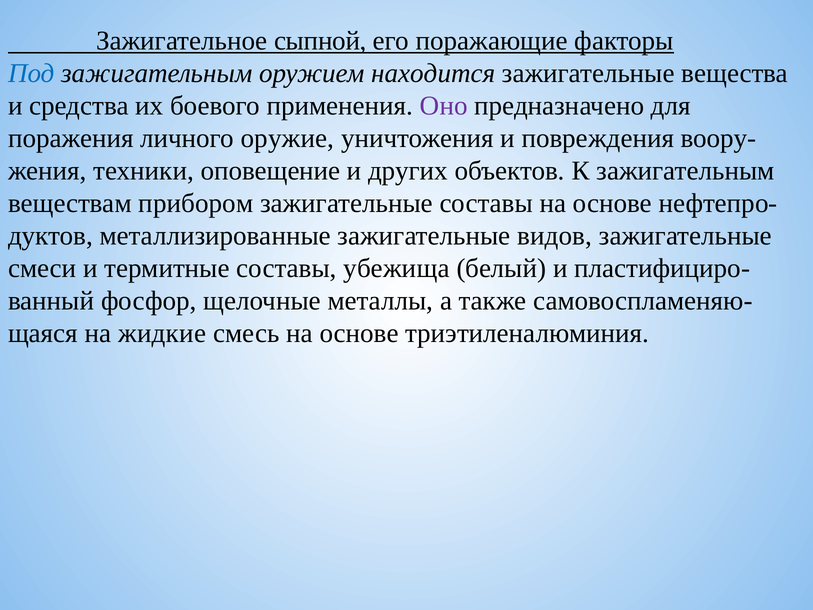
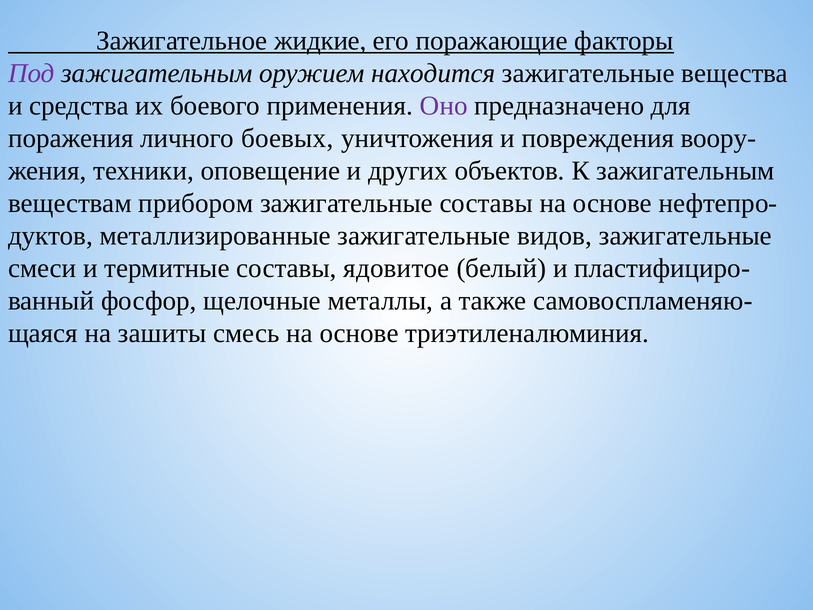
сыпной: сыпной -> жидкие
Под colour: blue -> purple
оружие: оружие -> боевых
убежища: убежища -> ядовитое
жидкие: жидкие -> зашиты
